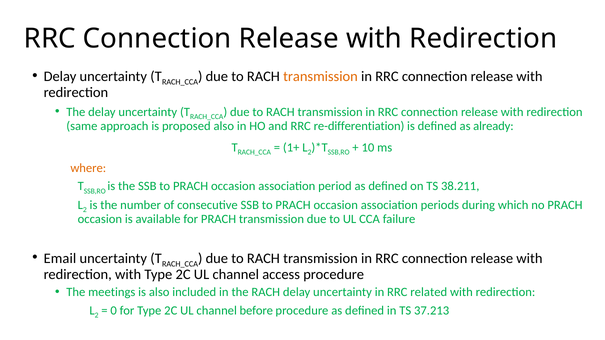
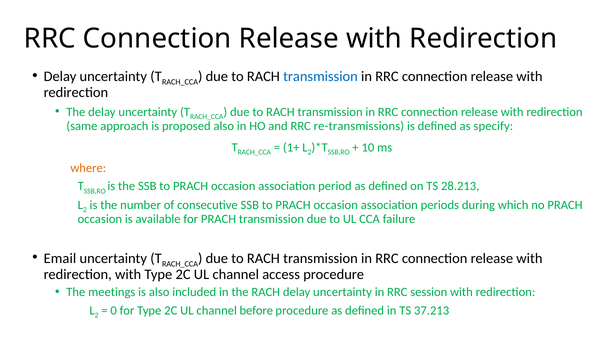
transmission at (320, 77) colour: orange -> blue
re-differentiation: re-differentiation -> re-transmissions
already: already -> specify
38.211: 38.211 -> 28.213
related: related -> session
